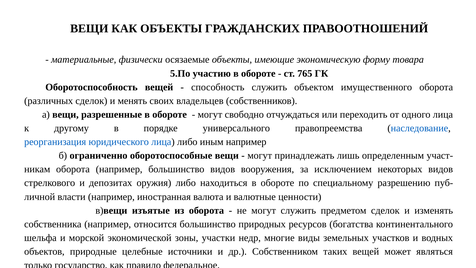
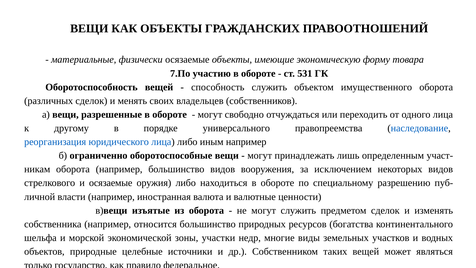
5.По: 5.По -> 7.По
765: 765 -> 531
и депозитах: депозитах -> осязаемые
